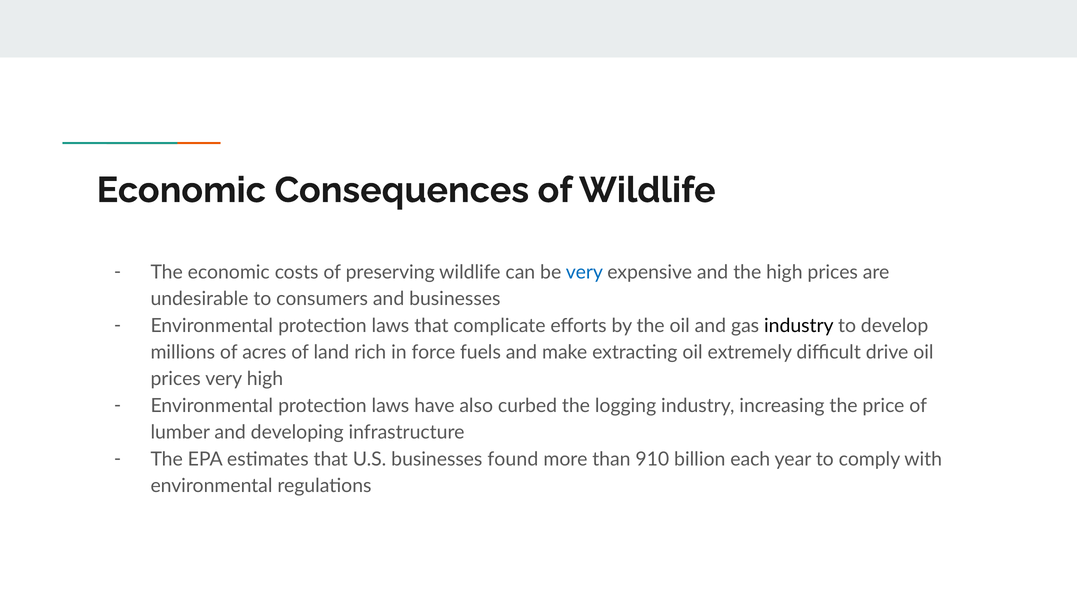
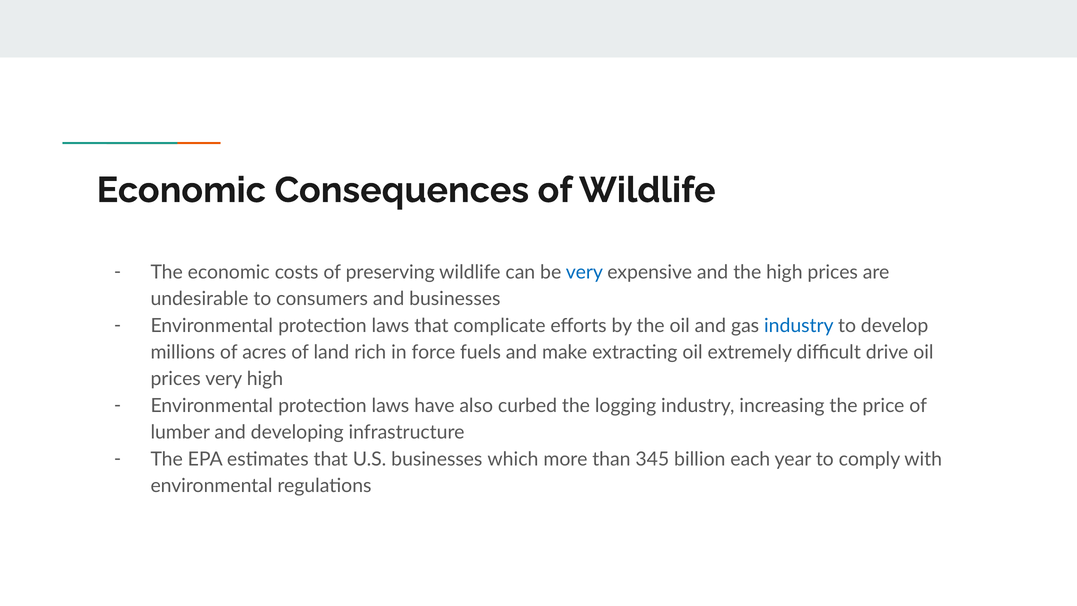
industry at (799, 325) colour: black -> blue
found: found -> which
910: 910 -> 345
